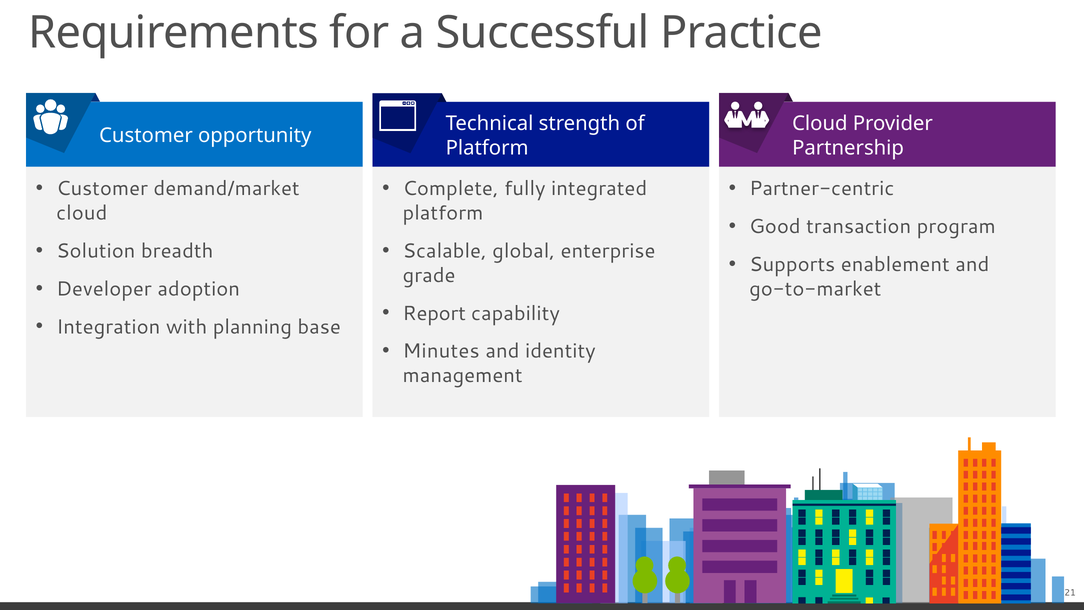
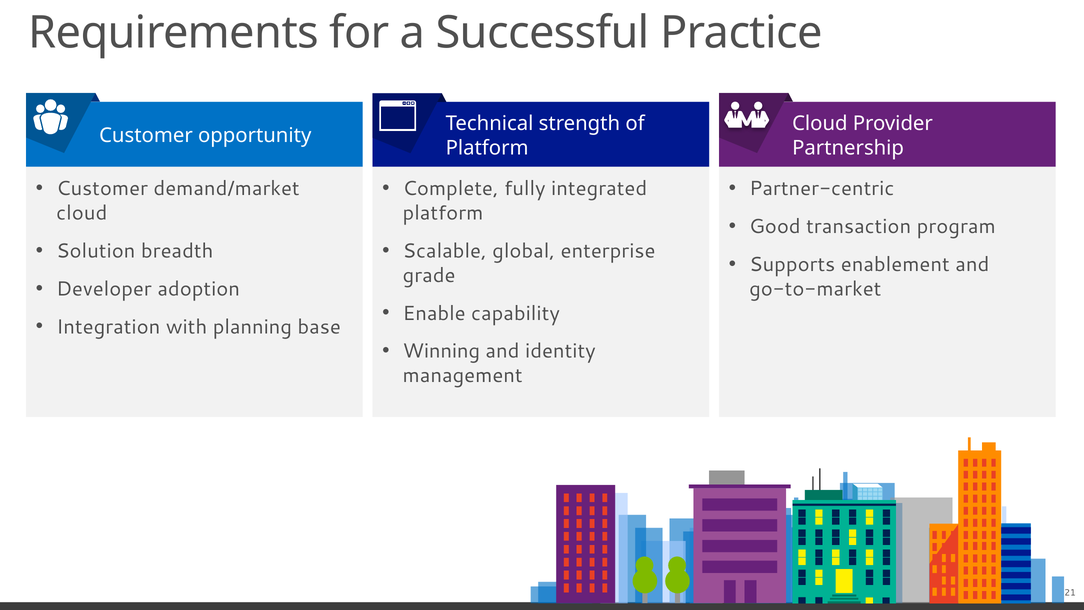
Report: Report -> Enable
Minutes: Minutes -> Winning
